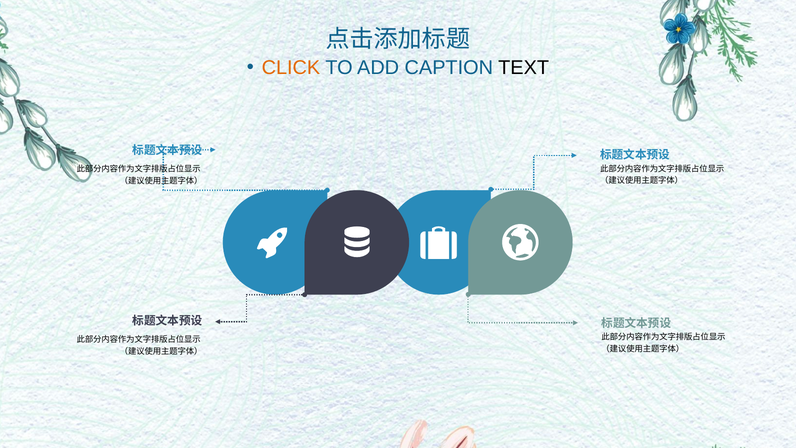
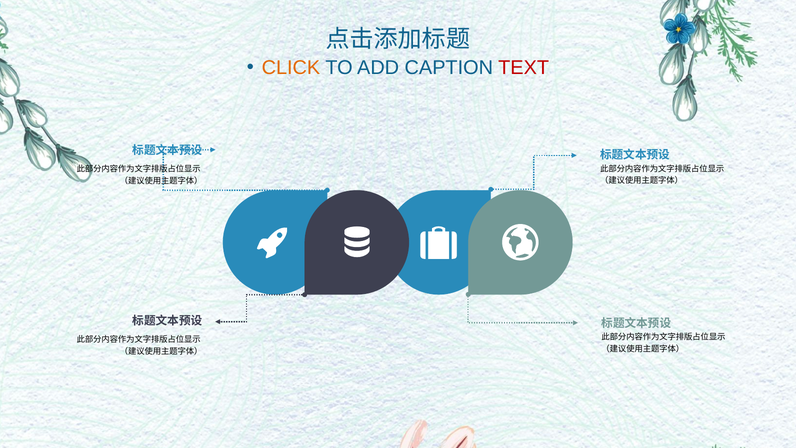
TEXT colour: black -> red
